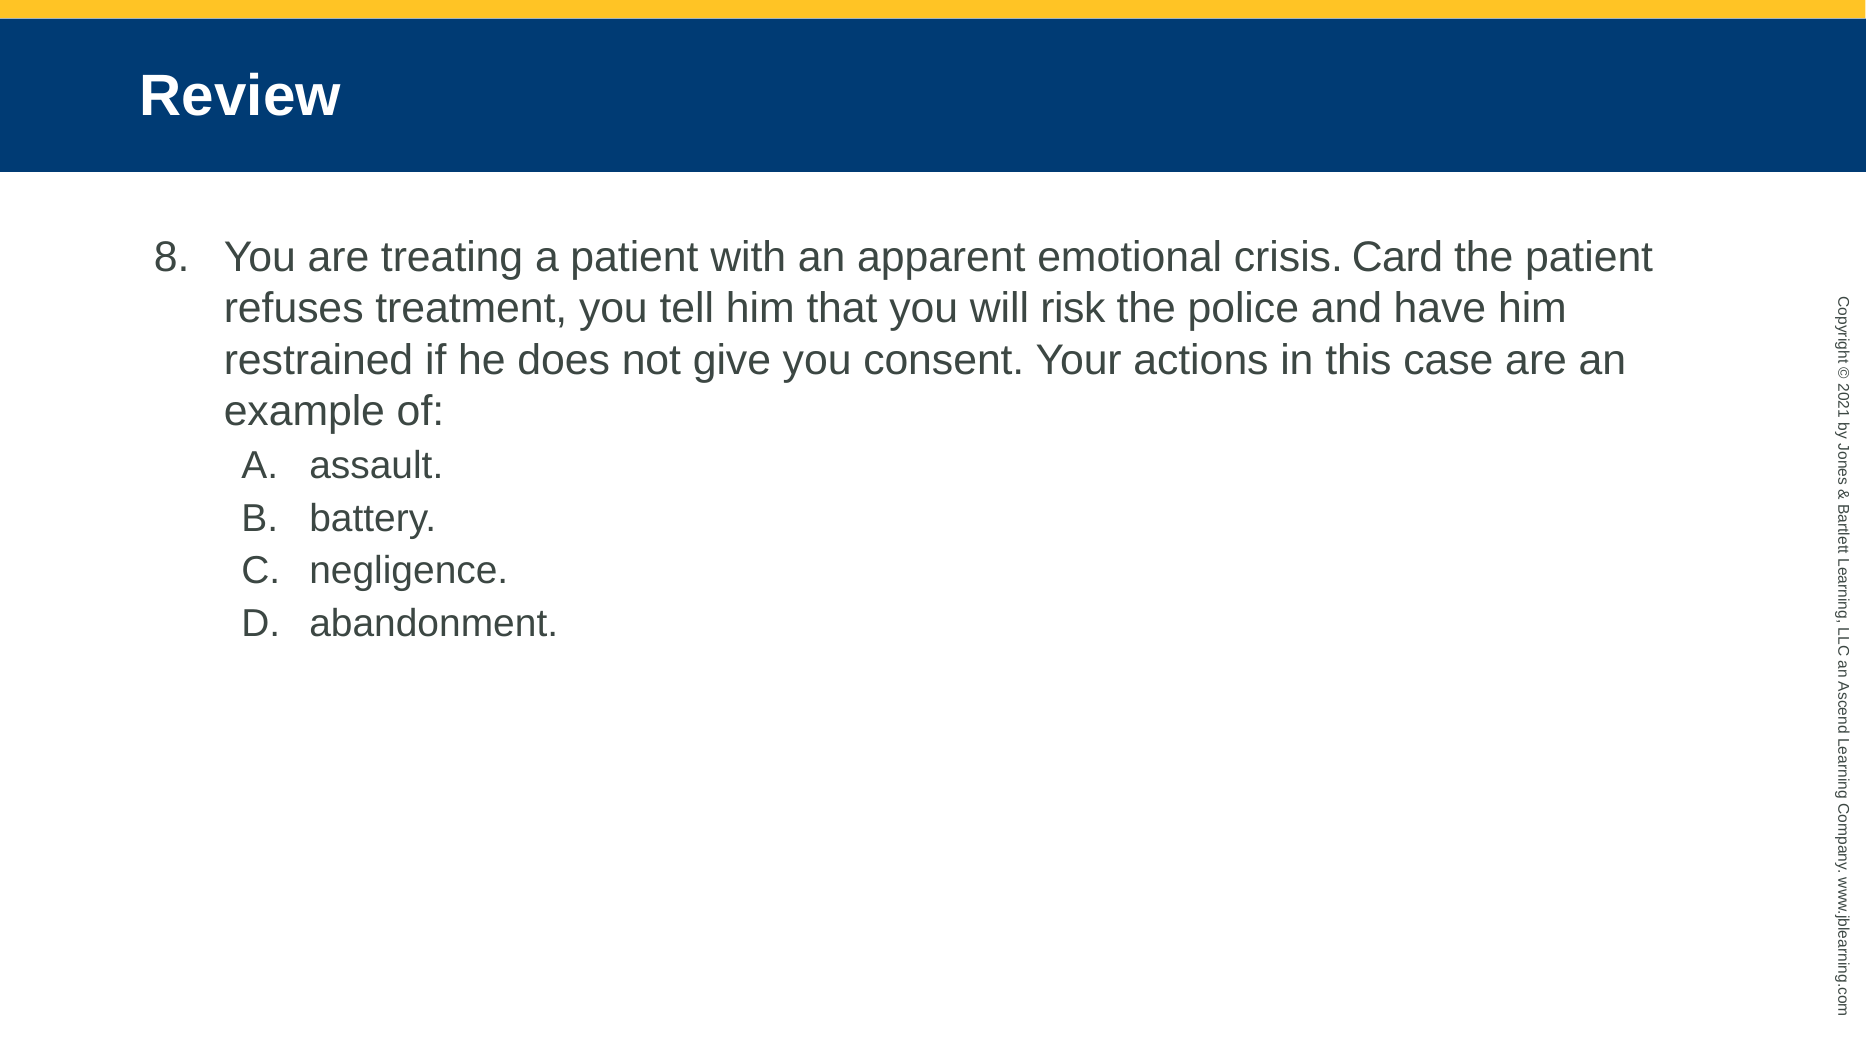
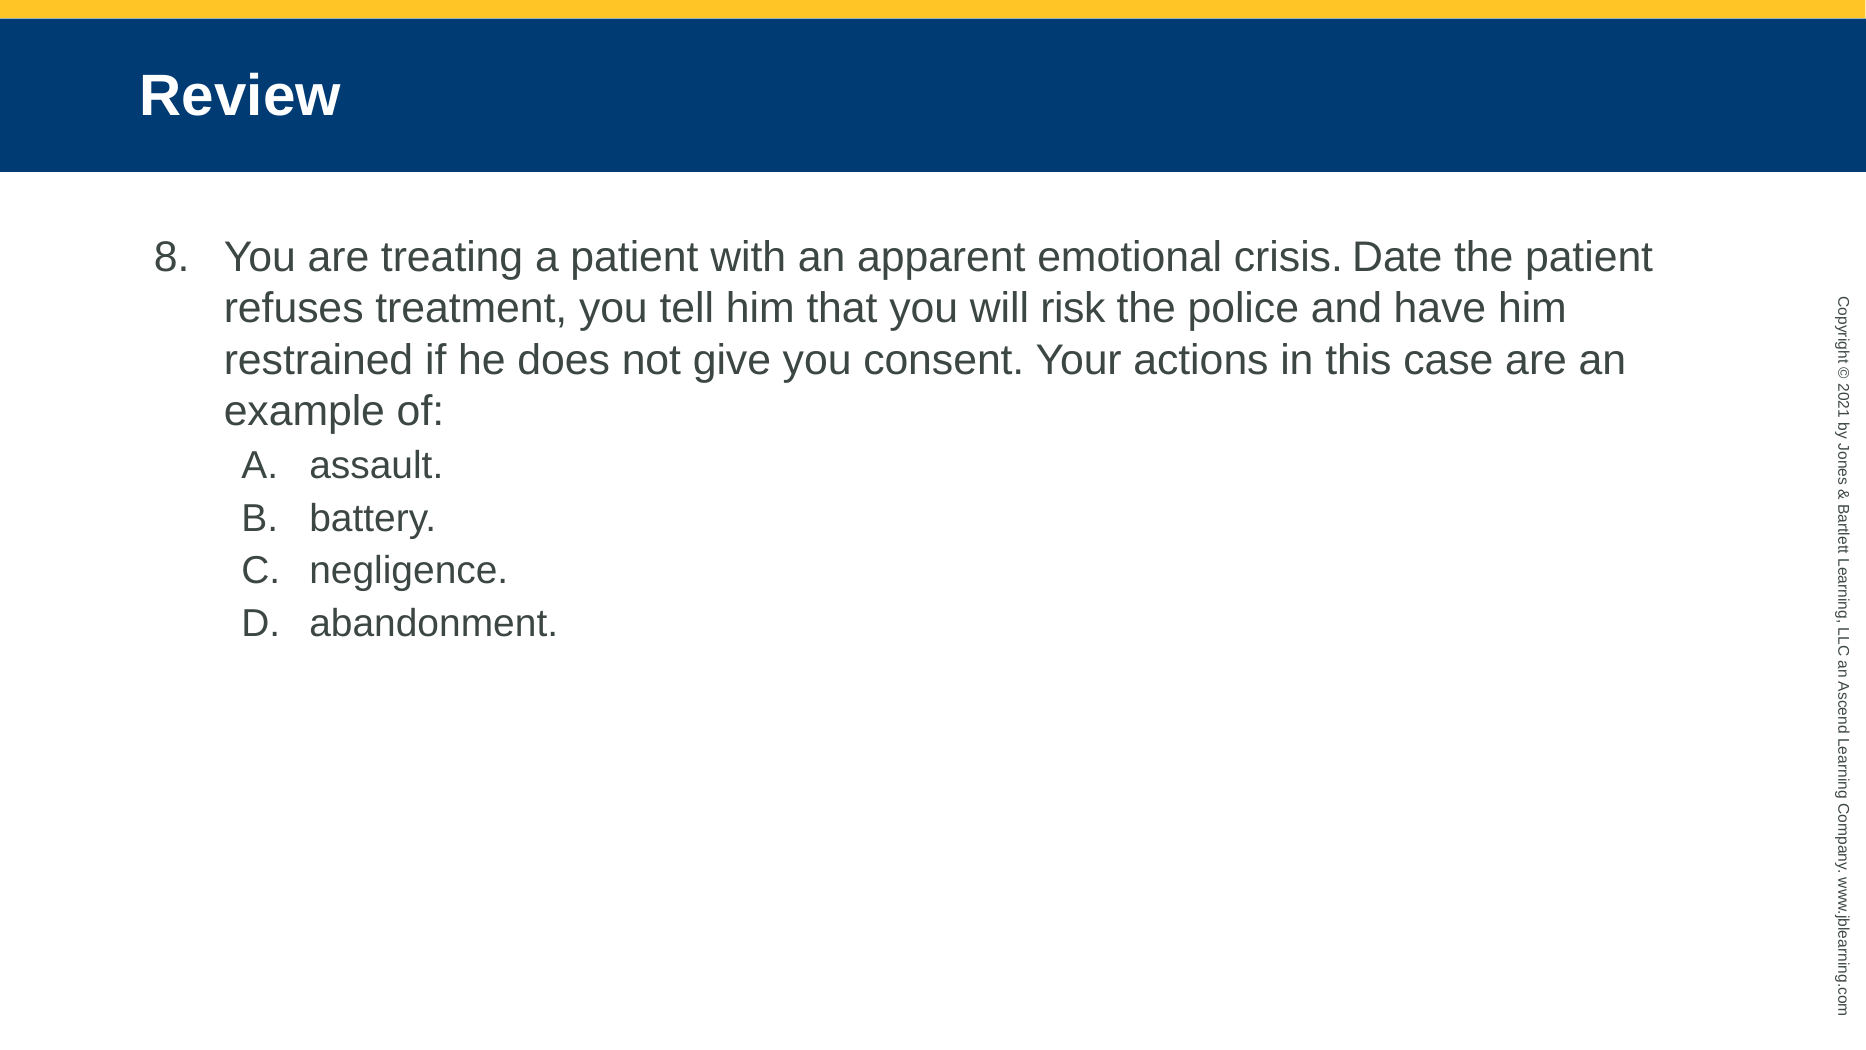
Card: Card -> Date
